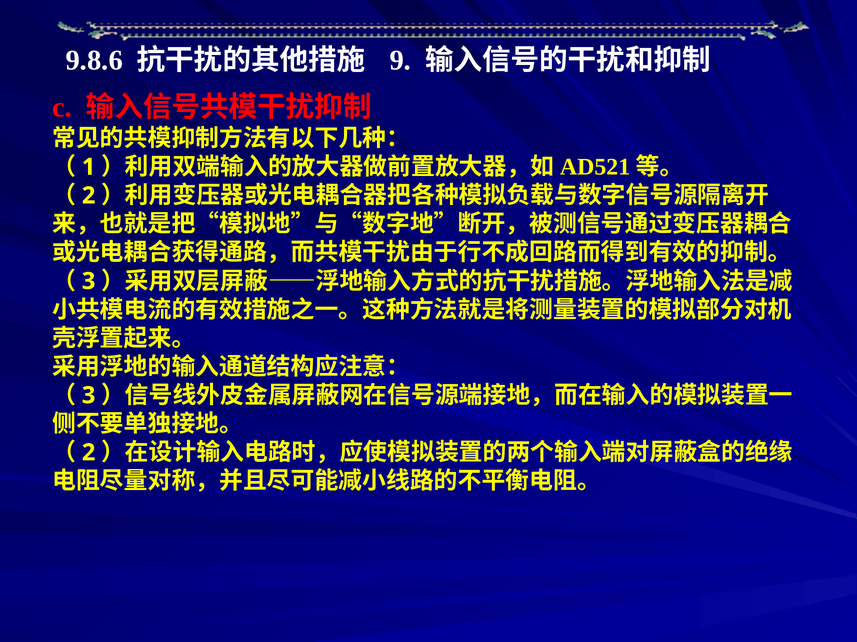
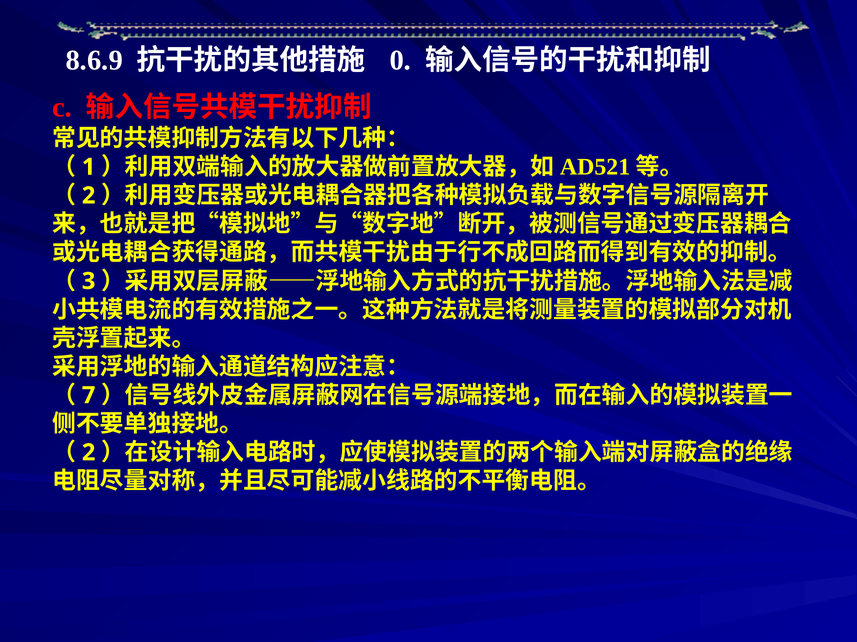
9.8.6: 9.8.6 -> 8.6.9
9: 9 -> 0
3 at (89, 396): 3 -> 7
